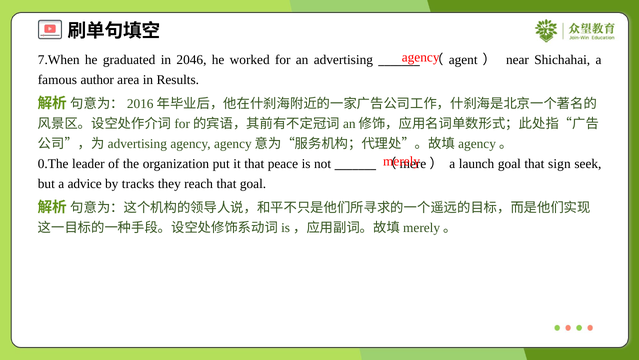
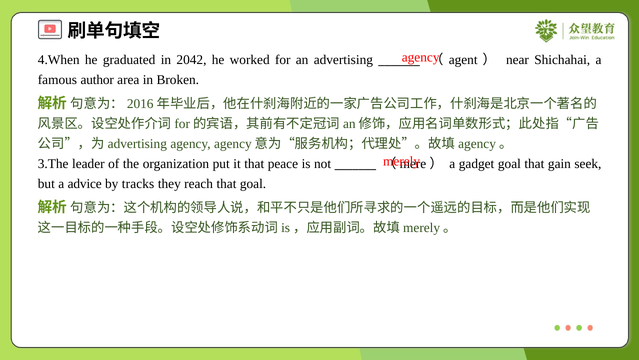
7.When: 7.When -> 4.When
2046: 2046 -> 2042
Results: Results -> Broken
0.The: 0.The -> 3.The
launch: launch -> gadget
sign: sign -> gain
